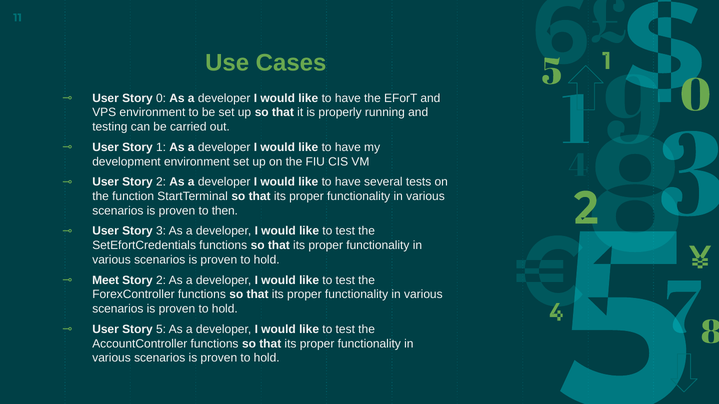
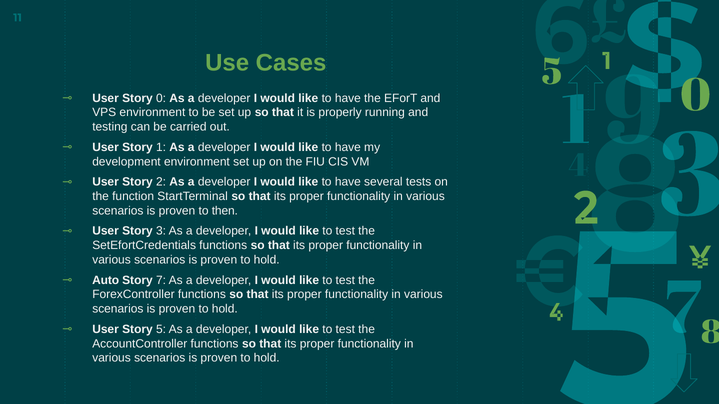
Meet: Meet -> Auto
2 at (161, 280): 2 -> 7
